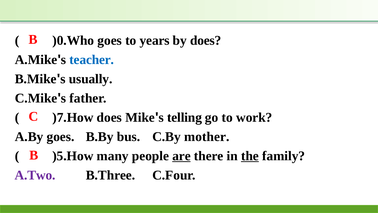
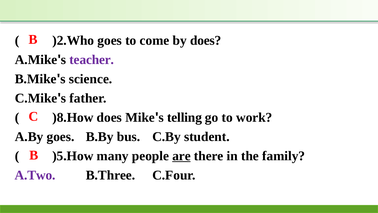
)0.Who: )0.Who -> )2.Who
years: years -> come
teacher colour: blue -> purple
usually: usually -> science
)7.How: )7.How -> )8.How
mother: mother -> student
the underline: present -> none
